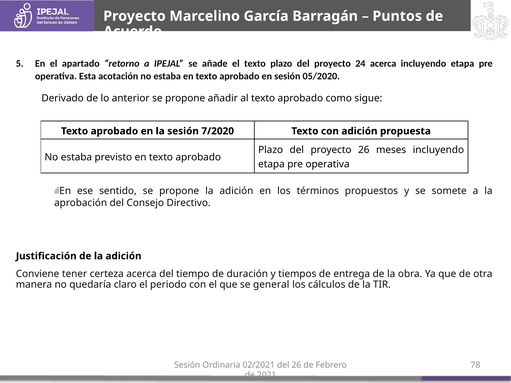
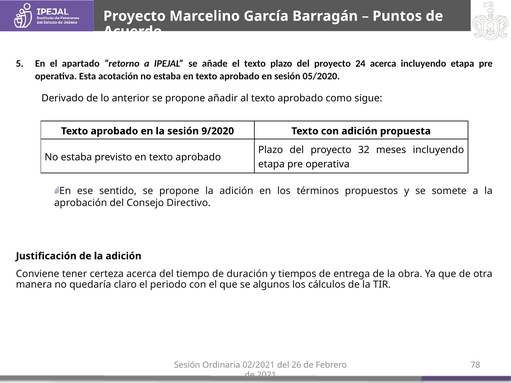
7/2020: 7/2020 -> 9/2020
proyecto 26: 26 -> 32
general: general -> algunos
